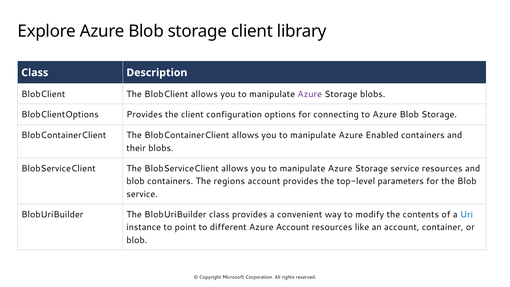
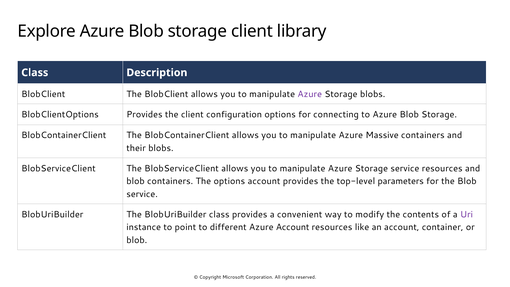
Enabled: Enabled -> Massive
The regions: regions -> options
Uri colour: blue -> purple
